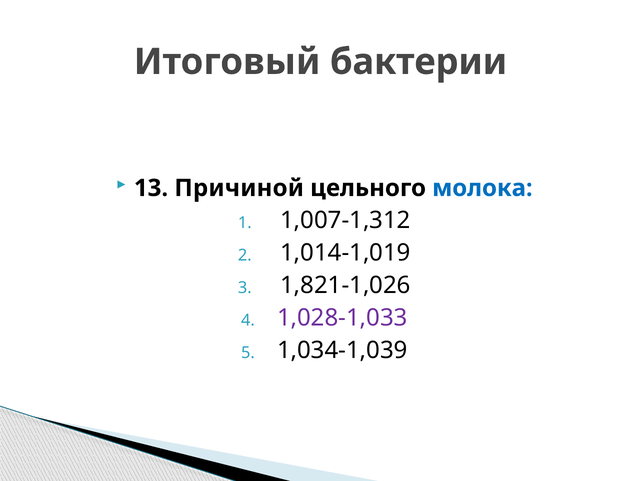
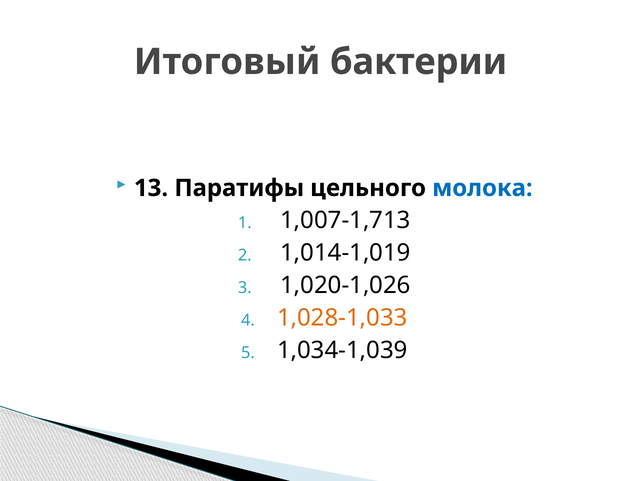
Причиной: Причиной -> Паратифы
1,007-1,312: 1,007-1,312 -> 1,007-1,713
1,821-1,026: 1,821-1,026 -> 1,020-1,026
1,028-1,033 colour: purple -> orange
